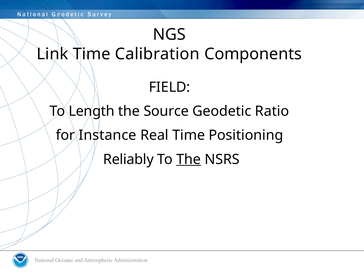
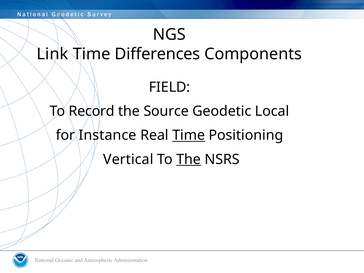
Calibration: Calibration -> Differences
Length: Length -> Record
Ratio: Ratio -> Local
Time at (189, 135) underline: none -> present
Reliably: Reliably -> Vertical
